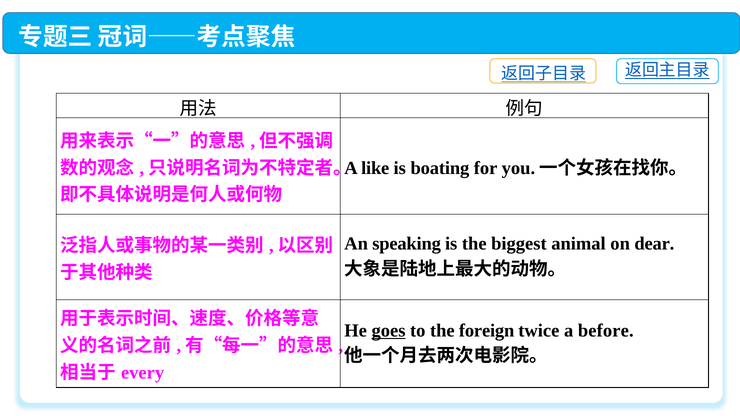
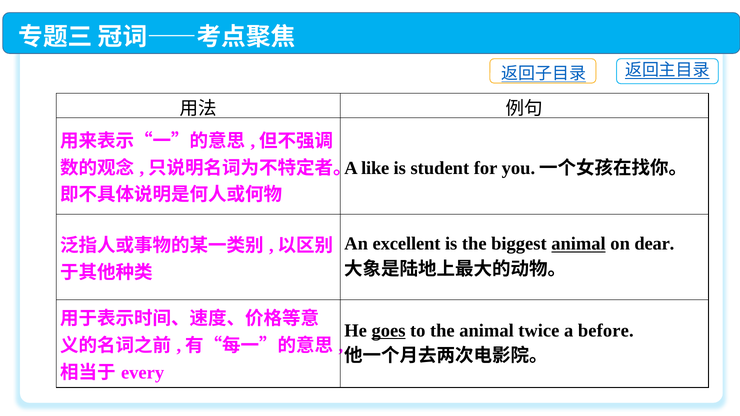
boating: boating -> student
speaking: speaking -> excellent
animal at (579, 244) underline: none -> present
the foreign: foreign -> animal
